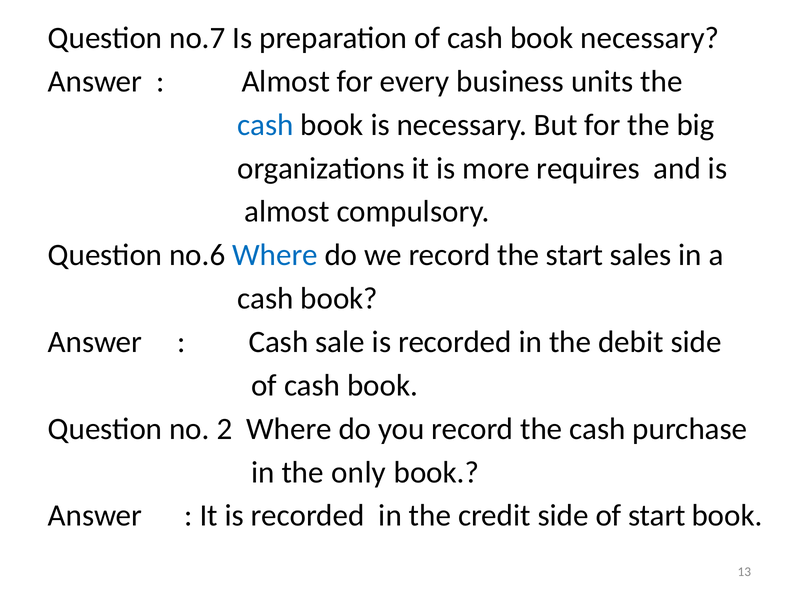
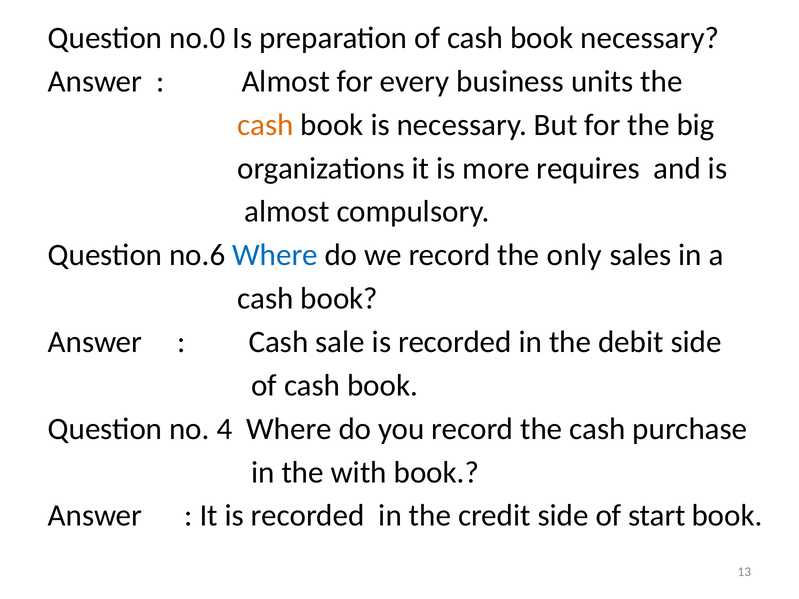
no.7: no.7 -> no.0
cash at (265, 125) colour: blue -> orange
the start: start -> only
2: 2 -> 4
only: only -> with
